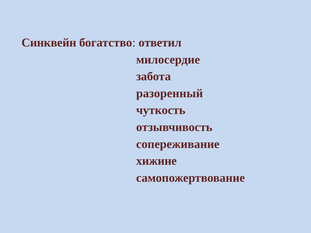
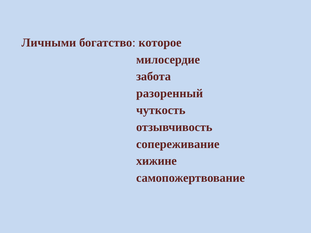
Синквейн: Синквейн -> Личными
ответил: ответил -> которое
